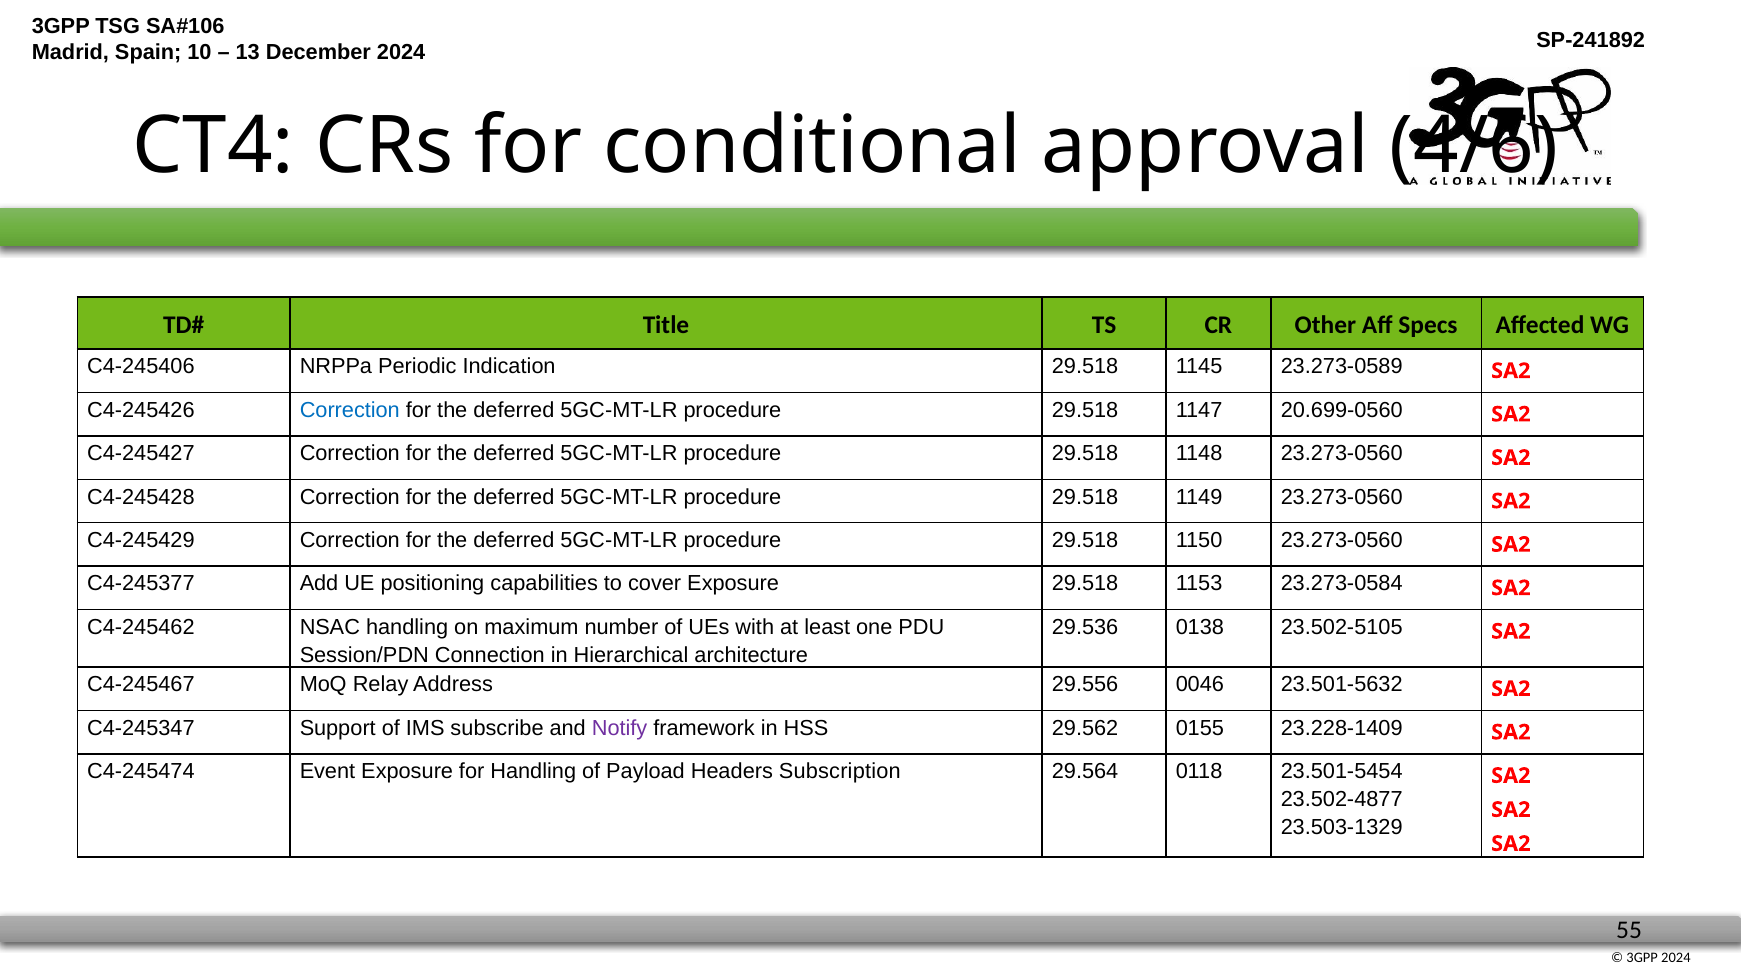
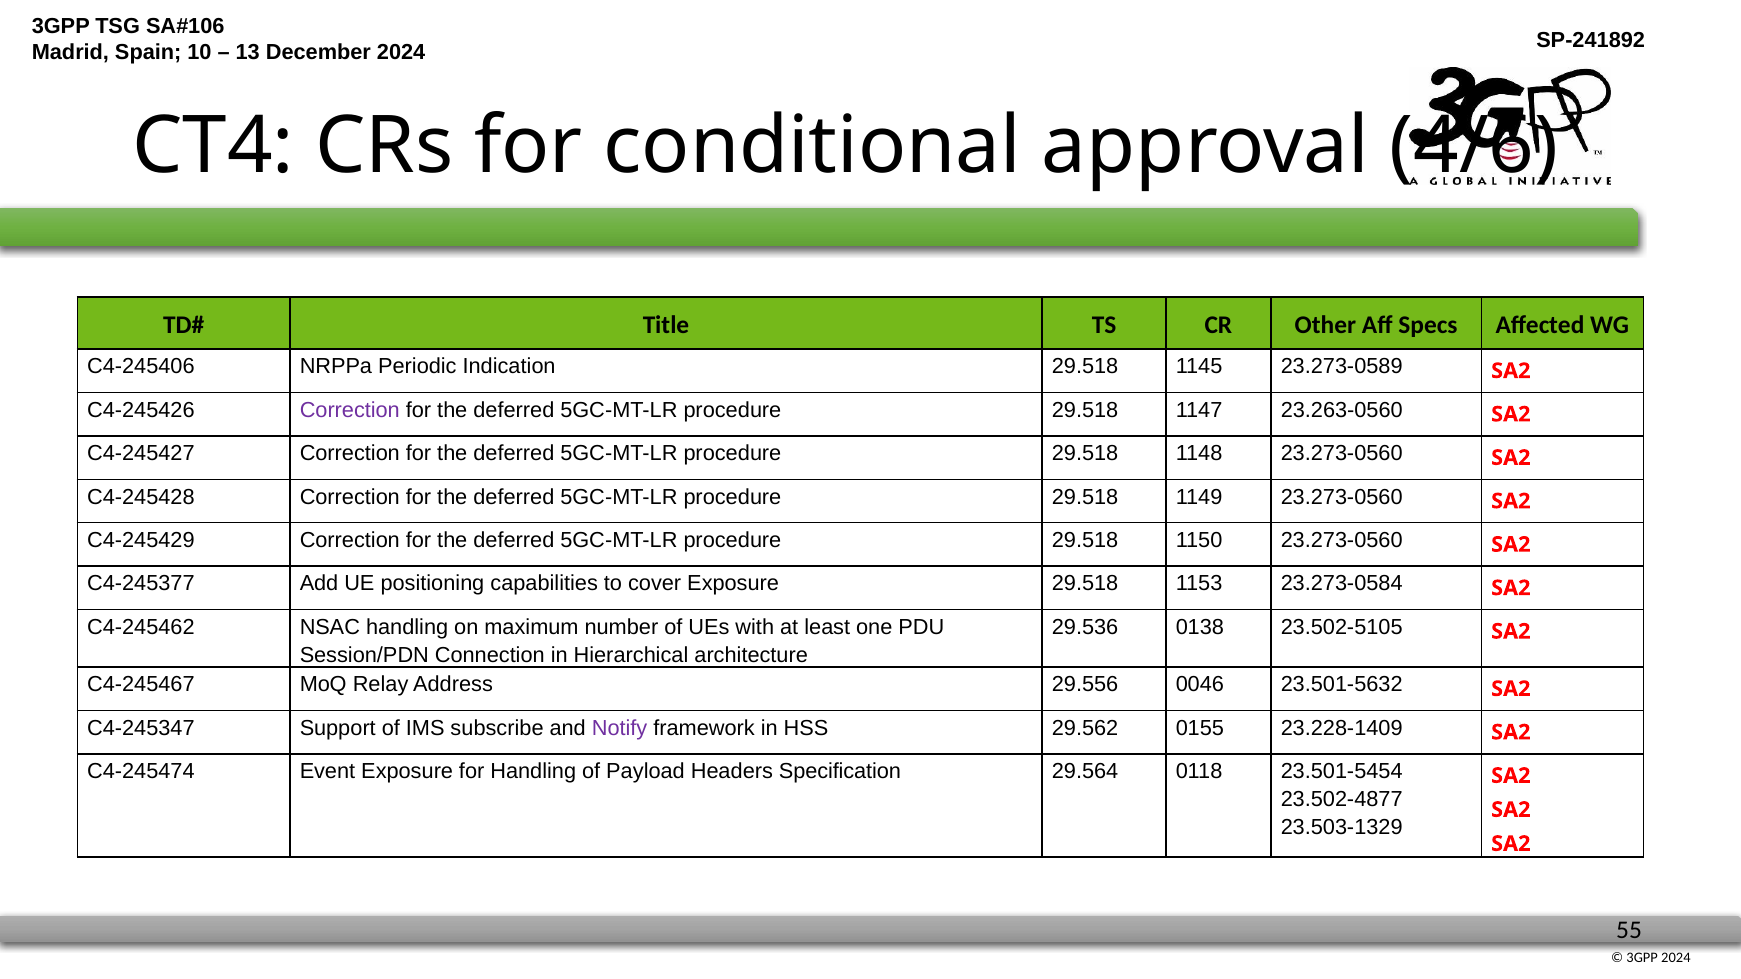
Correction at (350, 410) colour: blue -> purple
20.699-0560: 20.699-0560 -> 23.263-0560
Subscription: Subscription -> Specification
